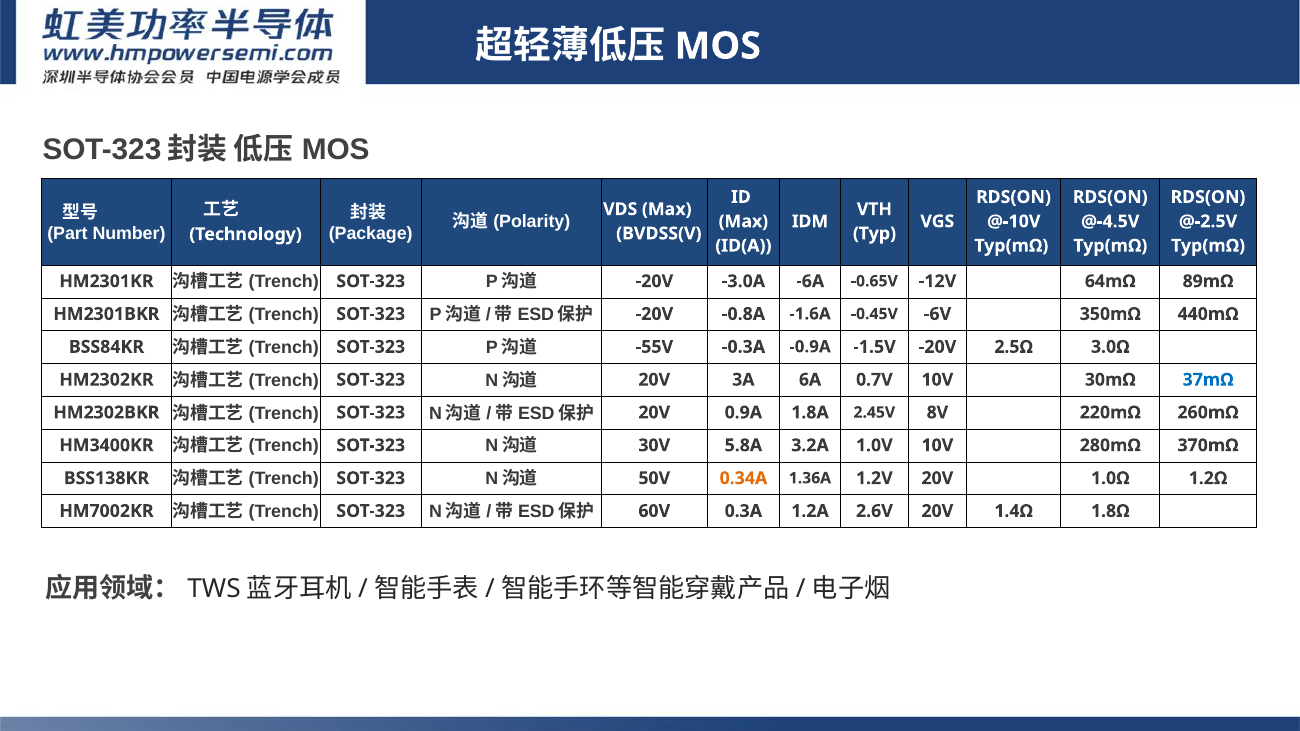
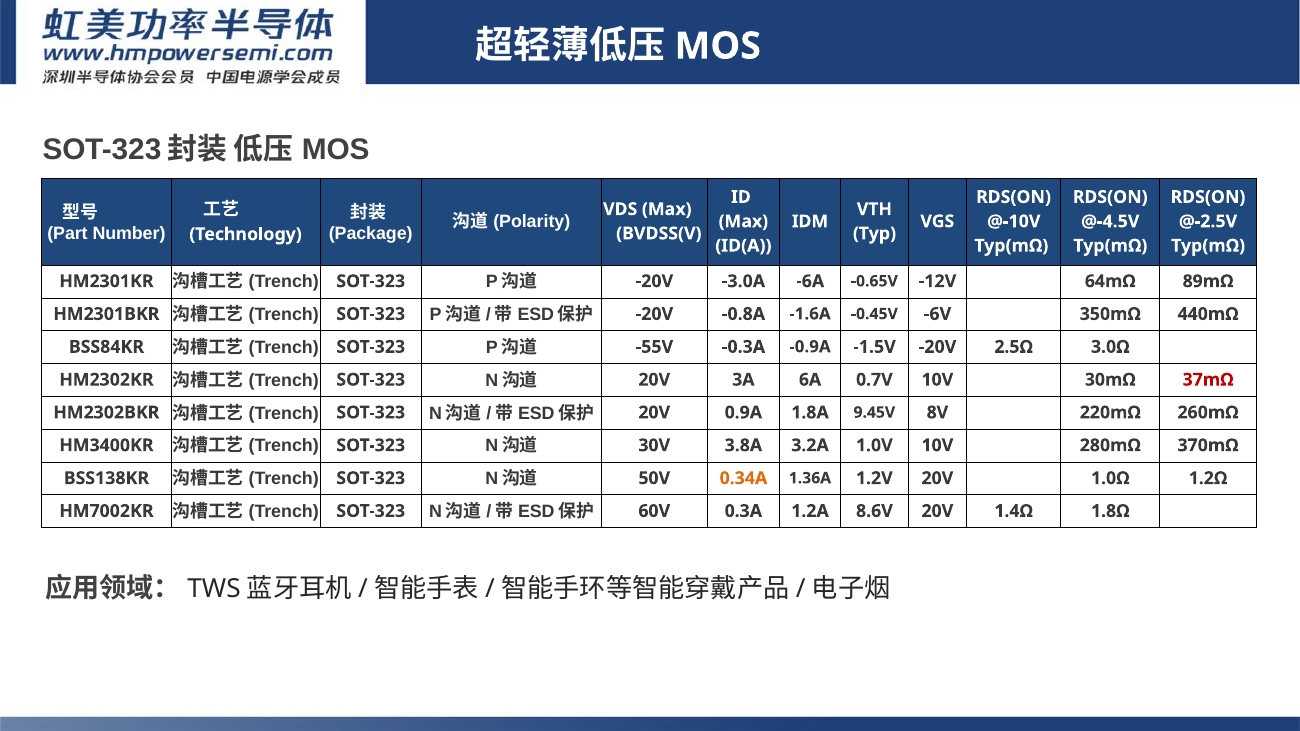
37mΩ colour: blue -> red
2.45V: 2.45V -> 9.45V
5.8A: 5.8A -> 3.8A
2.6V: 2.6V -> 8.6V
